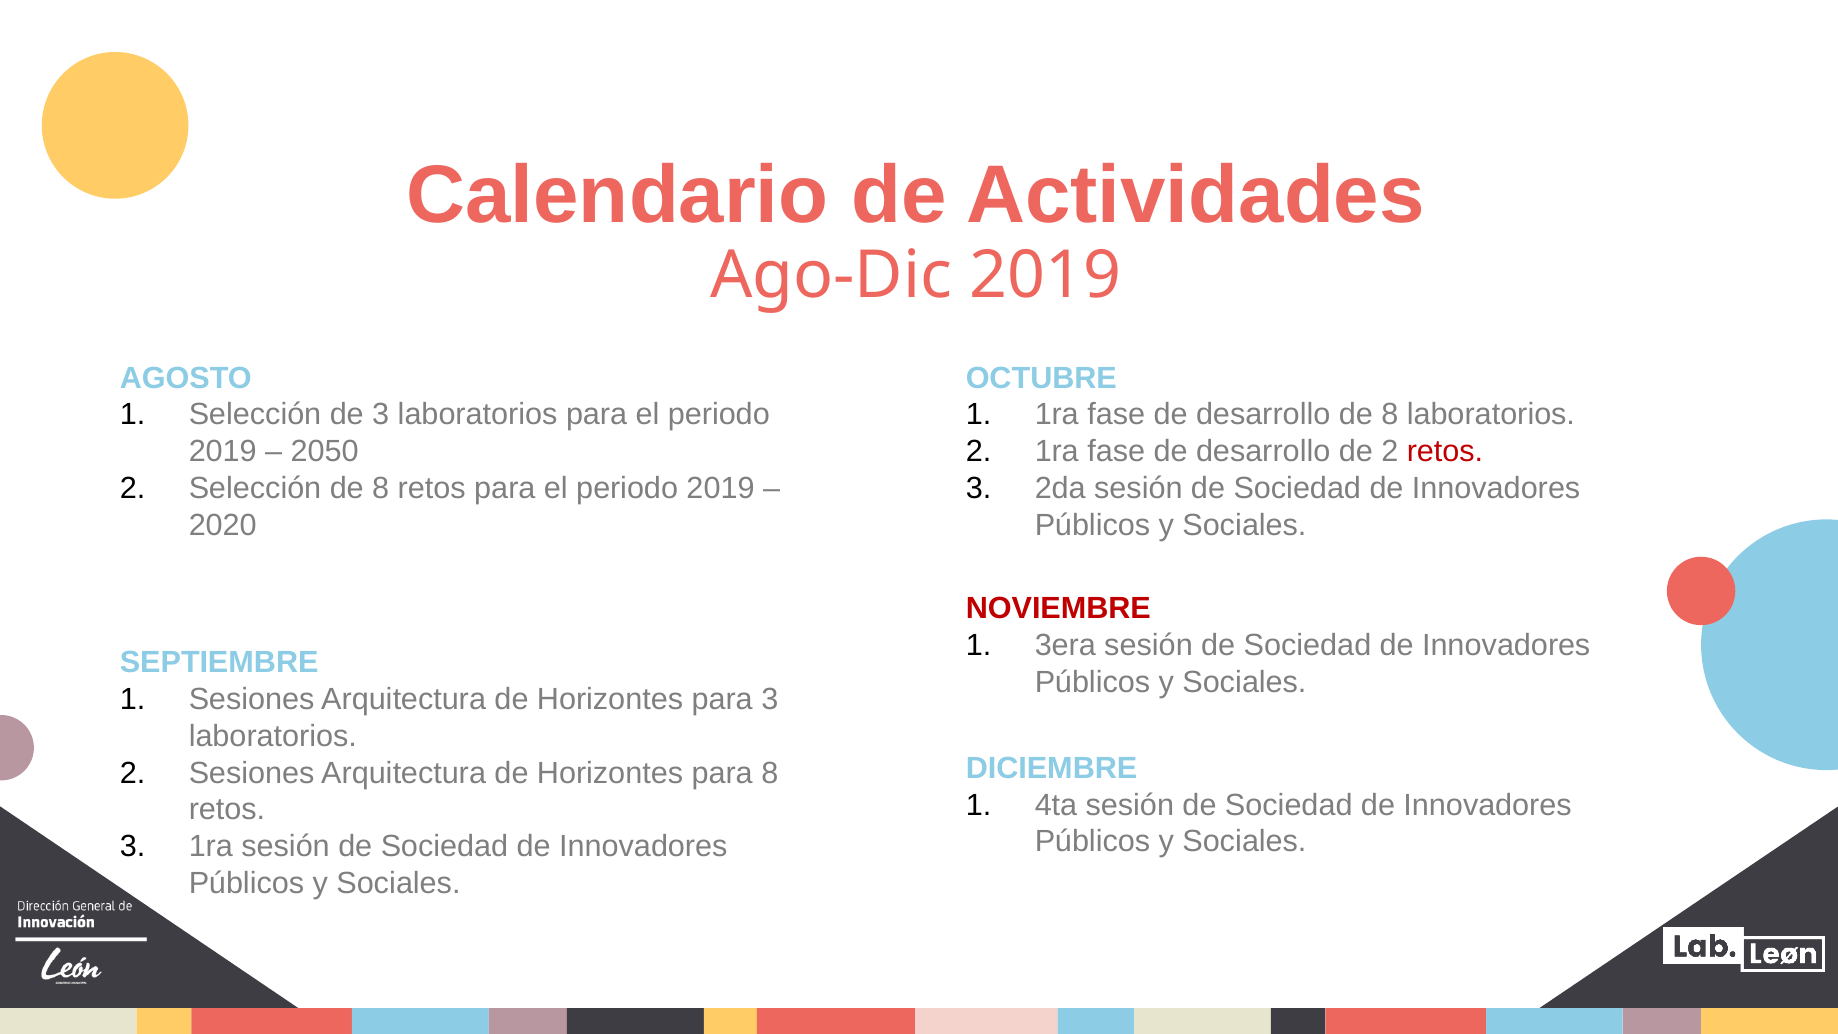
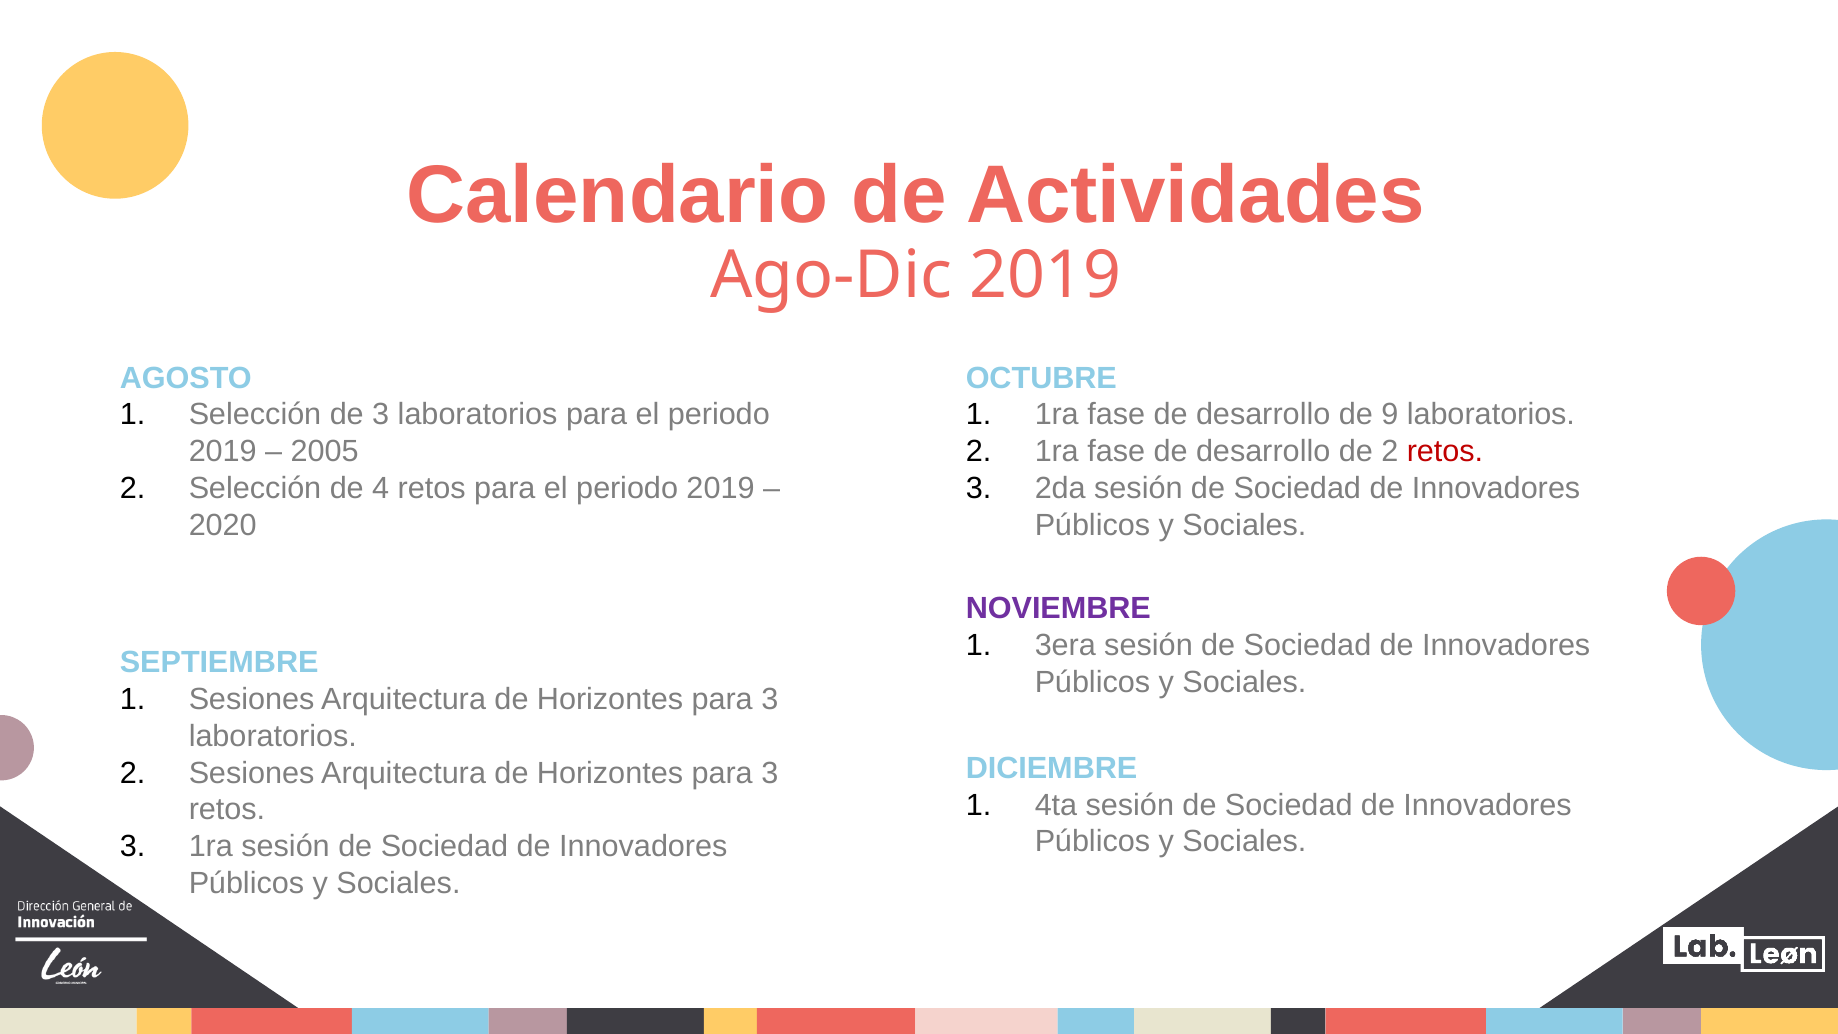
desarrollo de 8: 8 -> 9
2050: 2050 -> 2005
Selección de 8: 8 -> 4
NOVIEMBRE colour: red -> purple
8 at (770, 773): 8 -> 3
